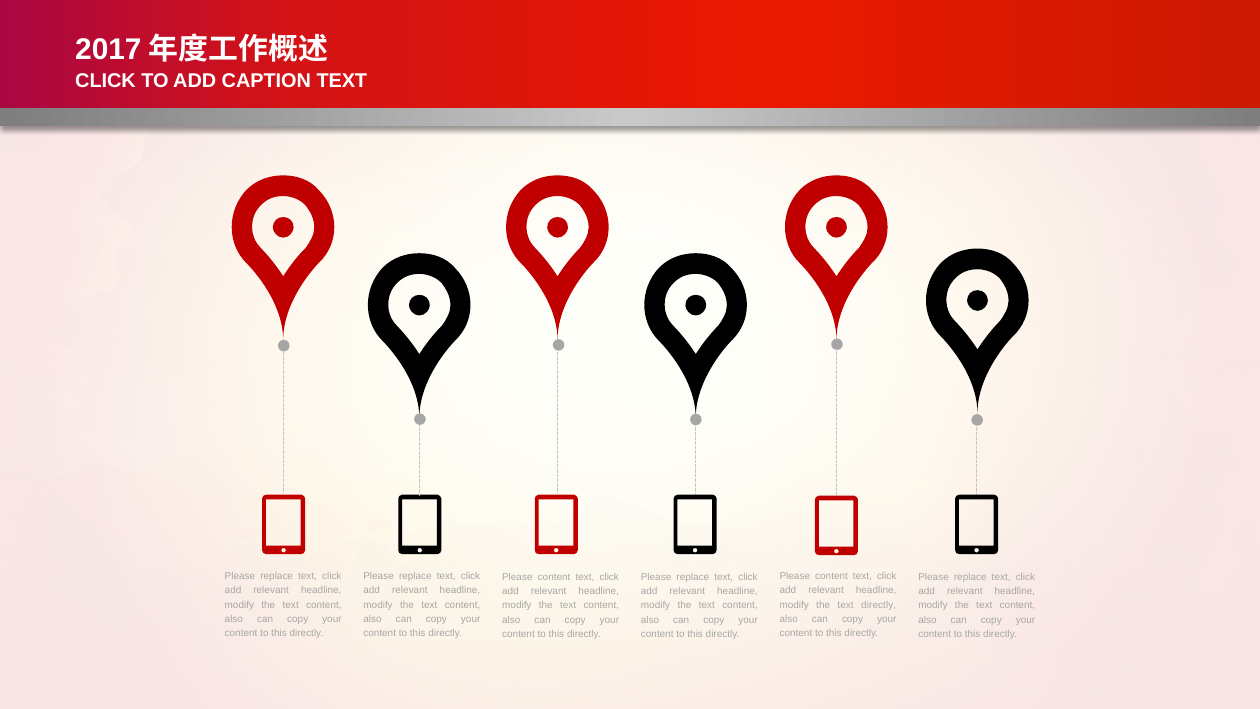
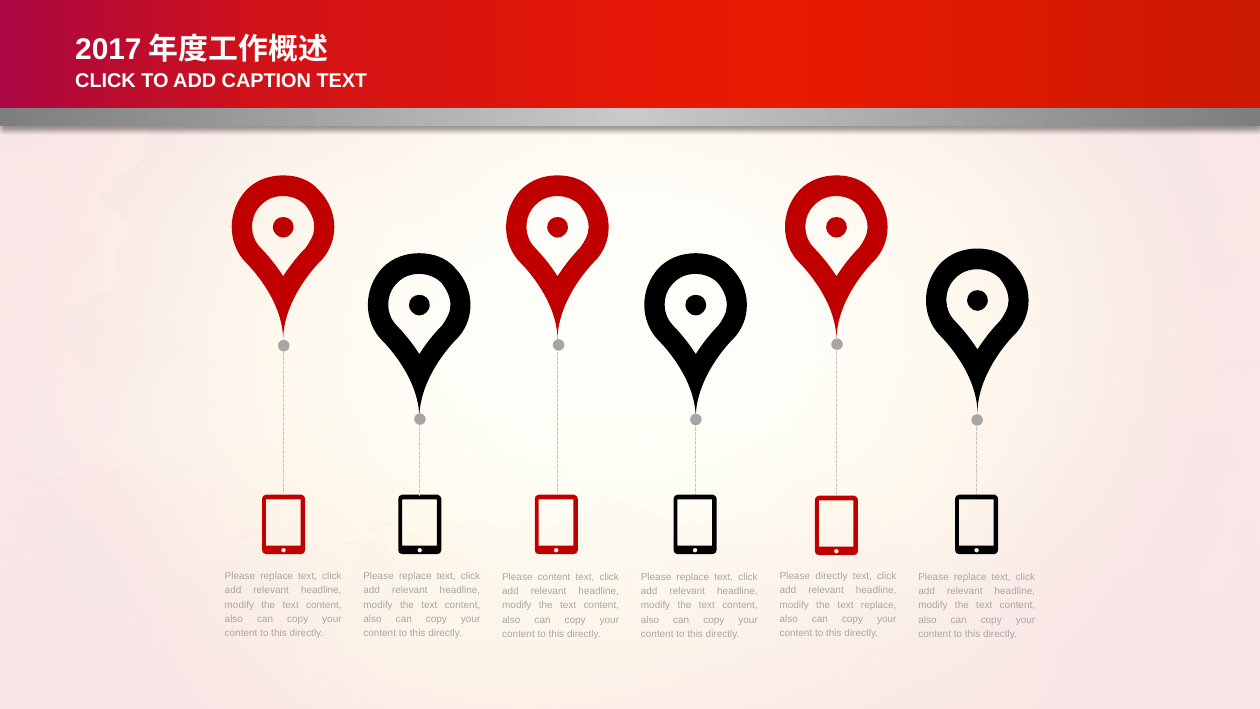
content at (832, 576): content -> directly
text directly: directly -> replace
